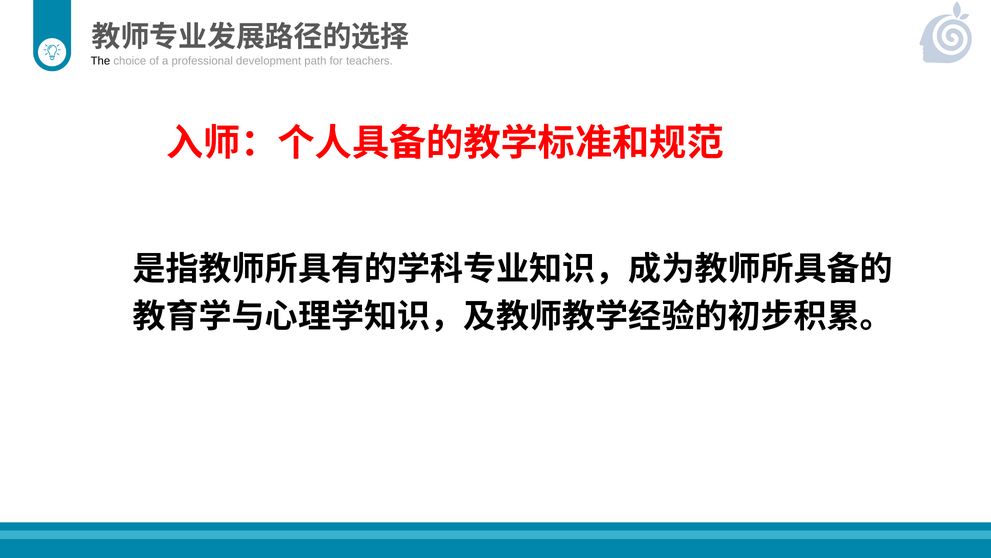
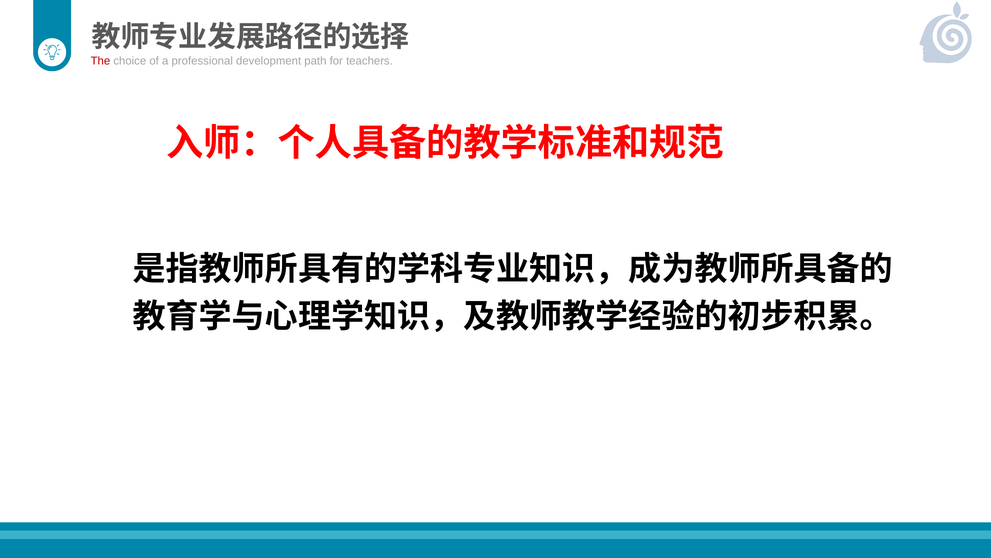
The colour: black -> red
